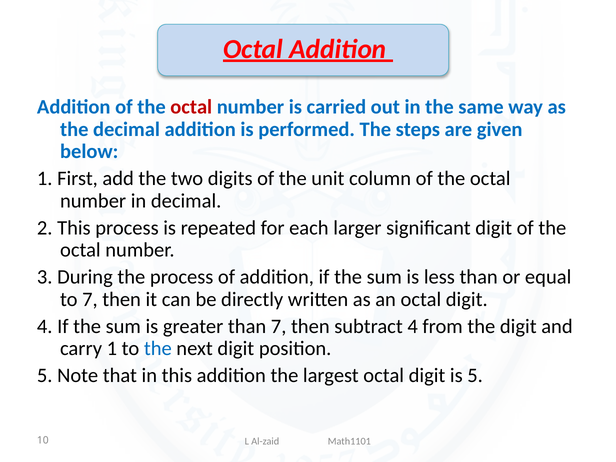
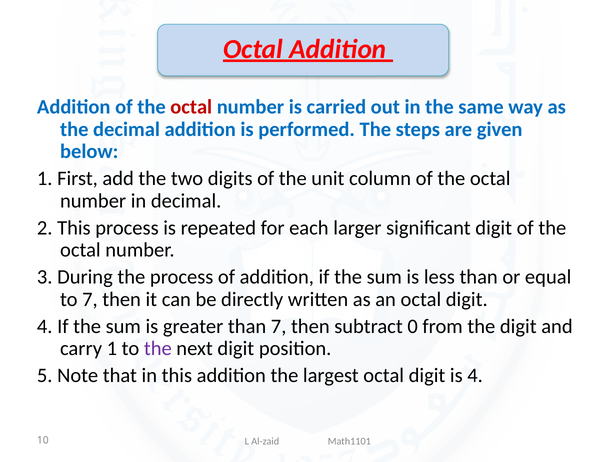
subtract 4: 4 -> 0
the at (158, 349) colour: blue -> purple
is 5: 5 -> 4
